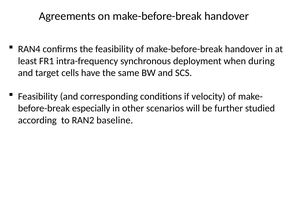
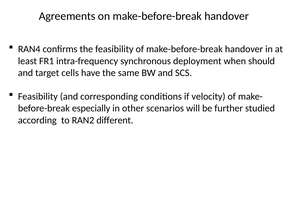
during: during -> should
baseline: baseline -> different
